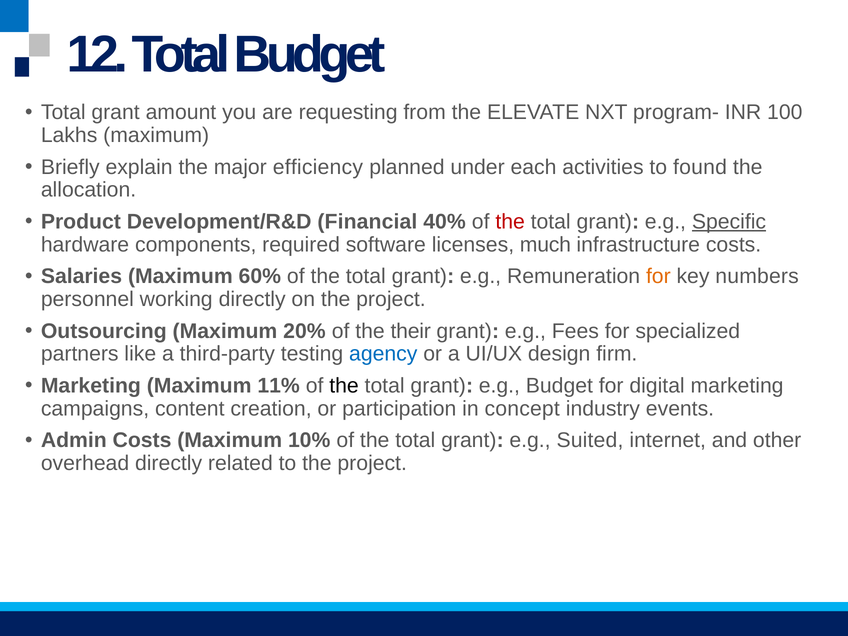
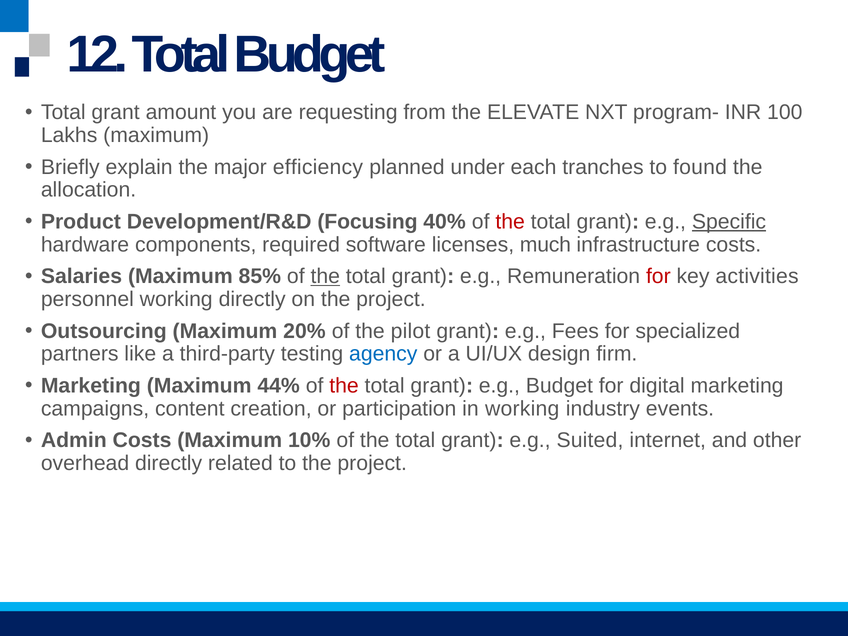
activities: activities -> tranches
Financial: Financial -> Focusing
60%: 60% -> 85%
the at (325, 276) underline: none -> present
for at (658, 276) colour: orange -> red
numbers: numbers -> activities
their: their -> pilot
11%: 11% -> 44%
the at (344, 386) colour: black -> red
in concept: concept -> working
